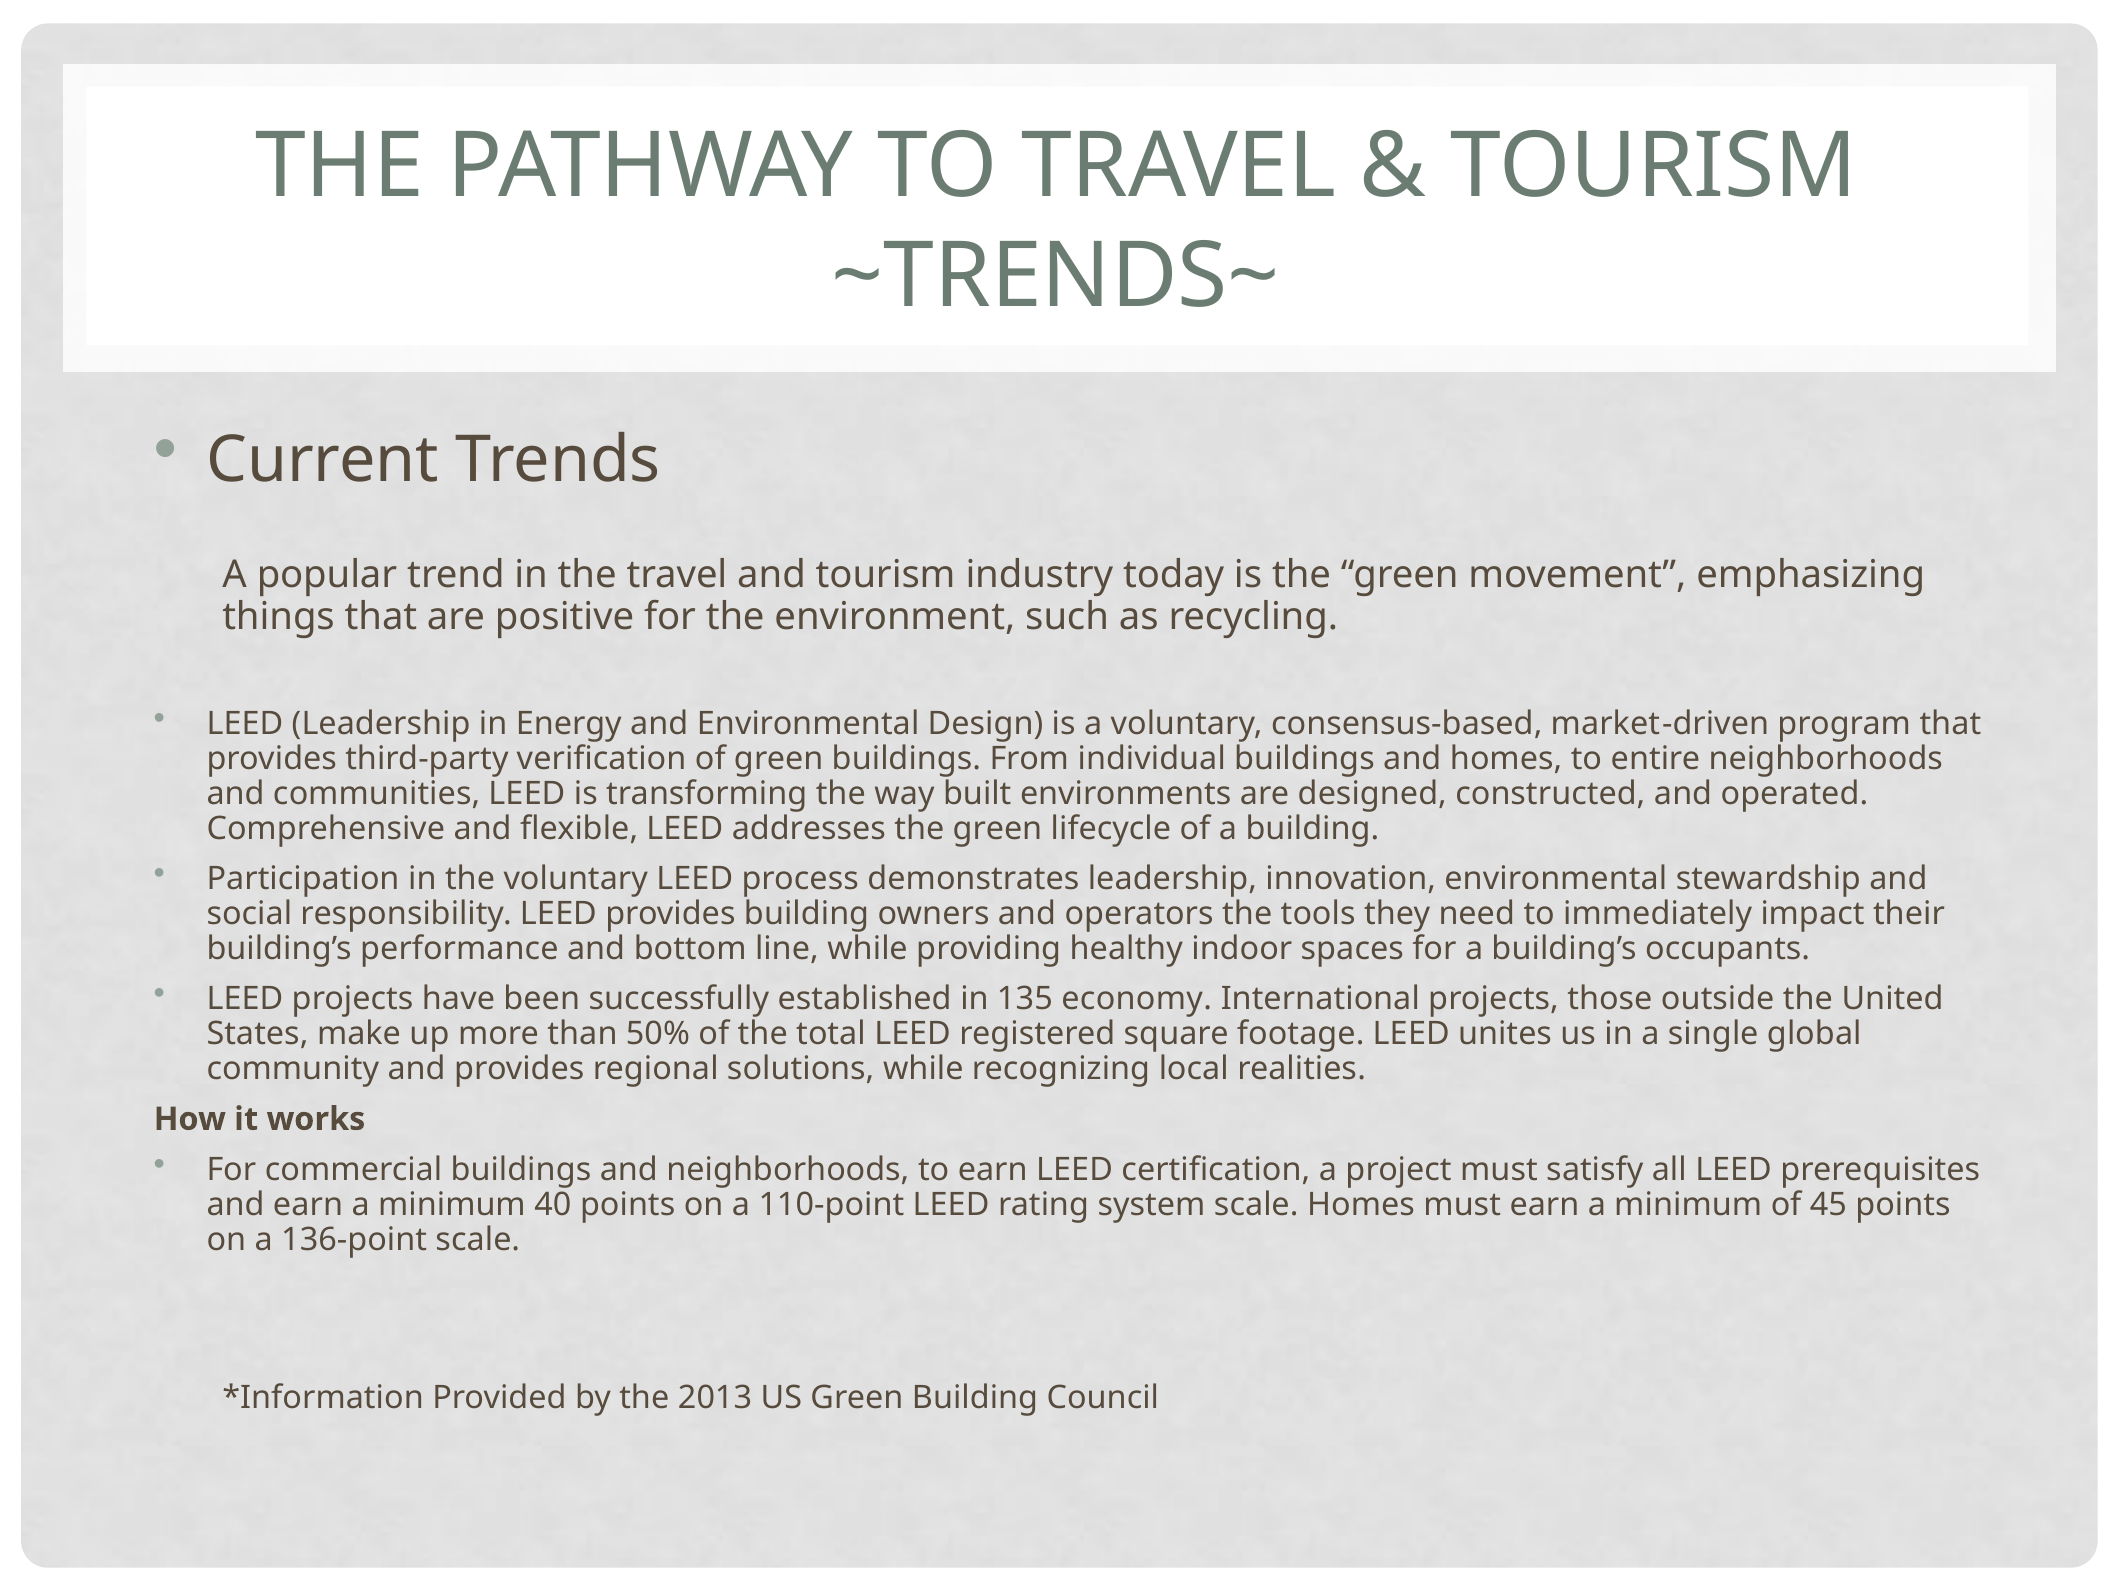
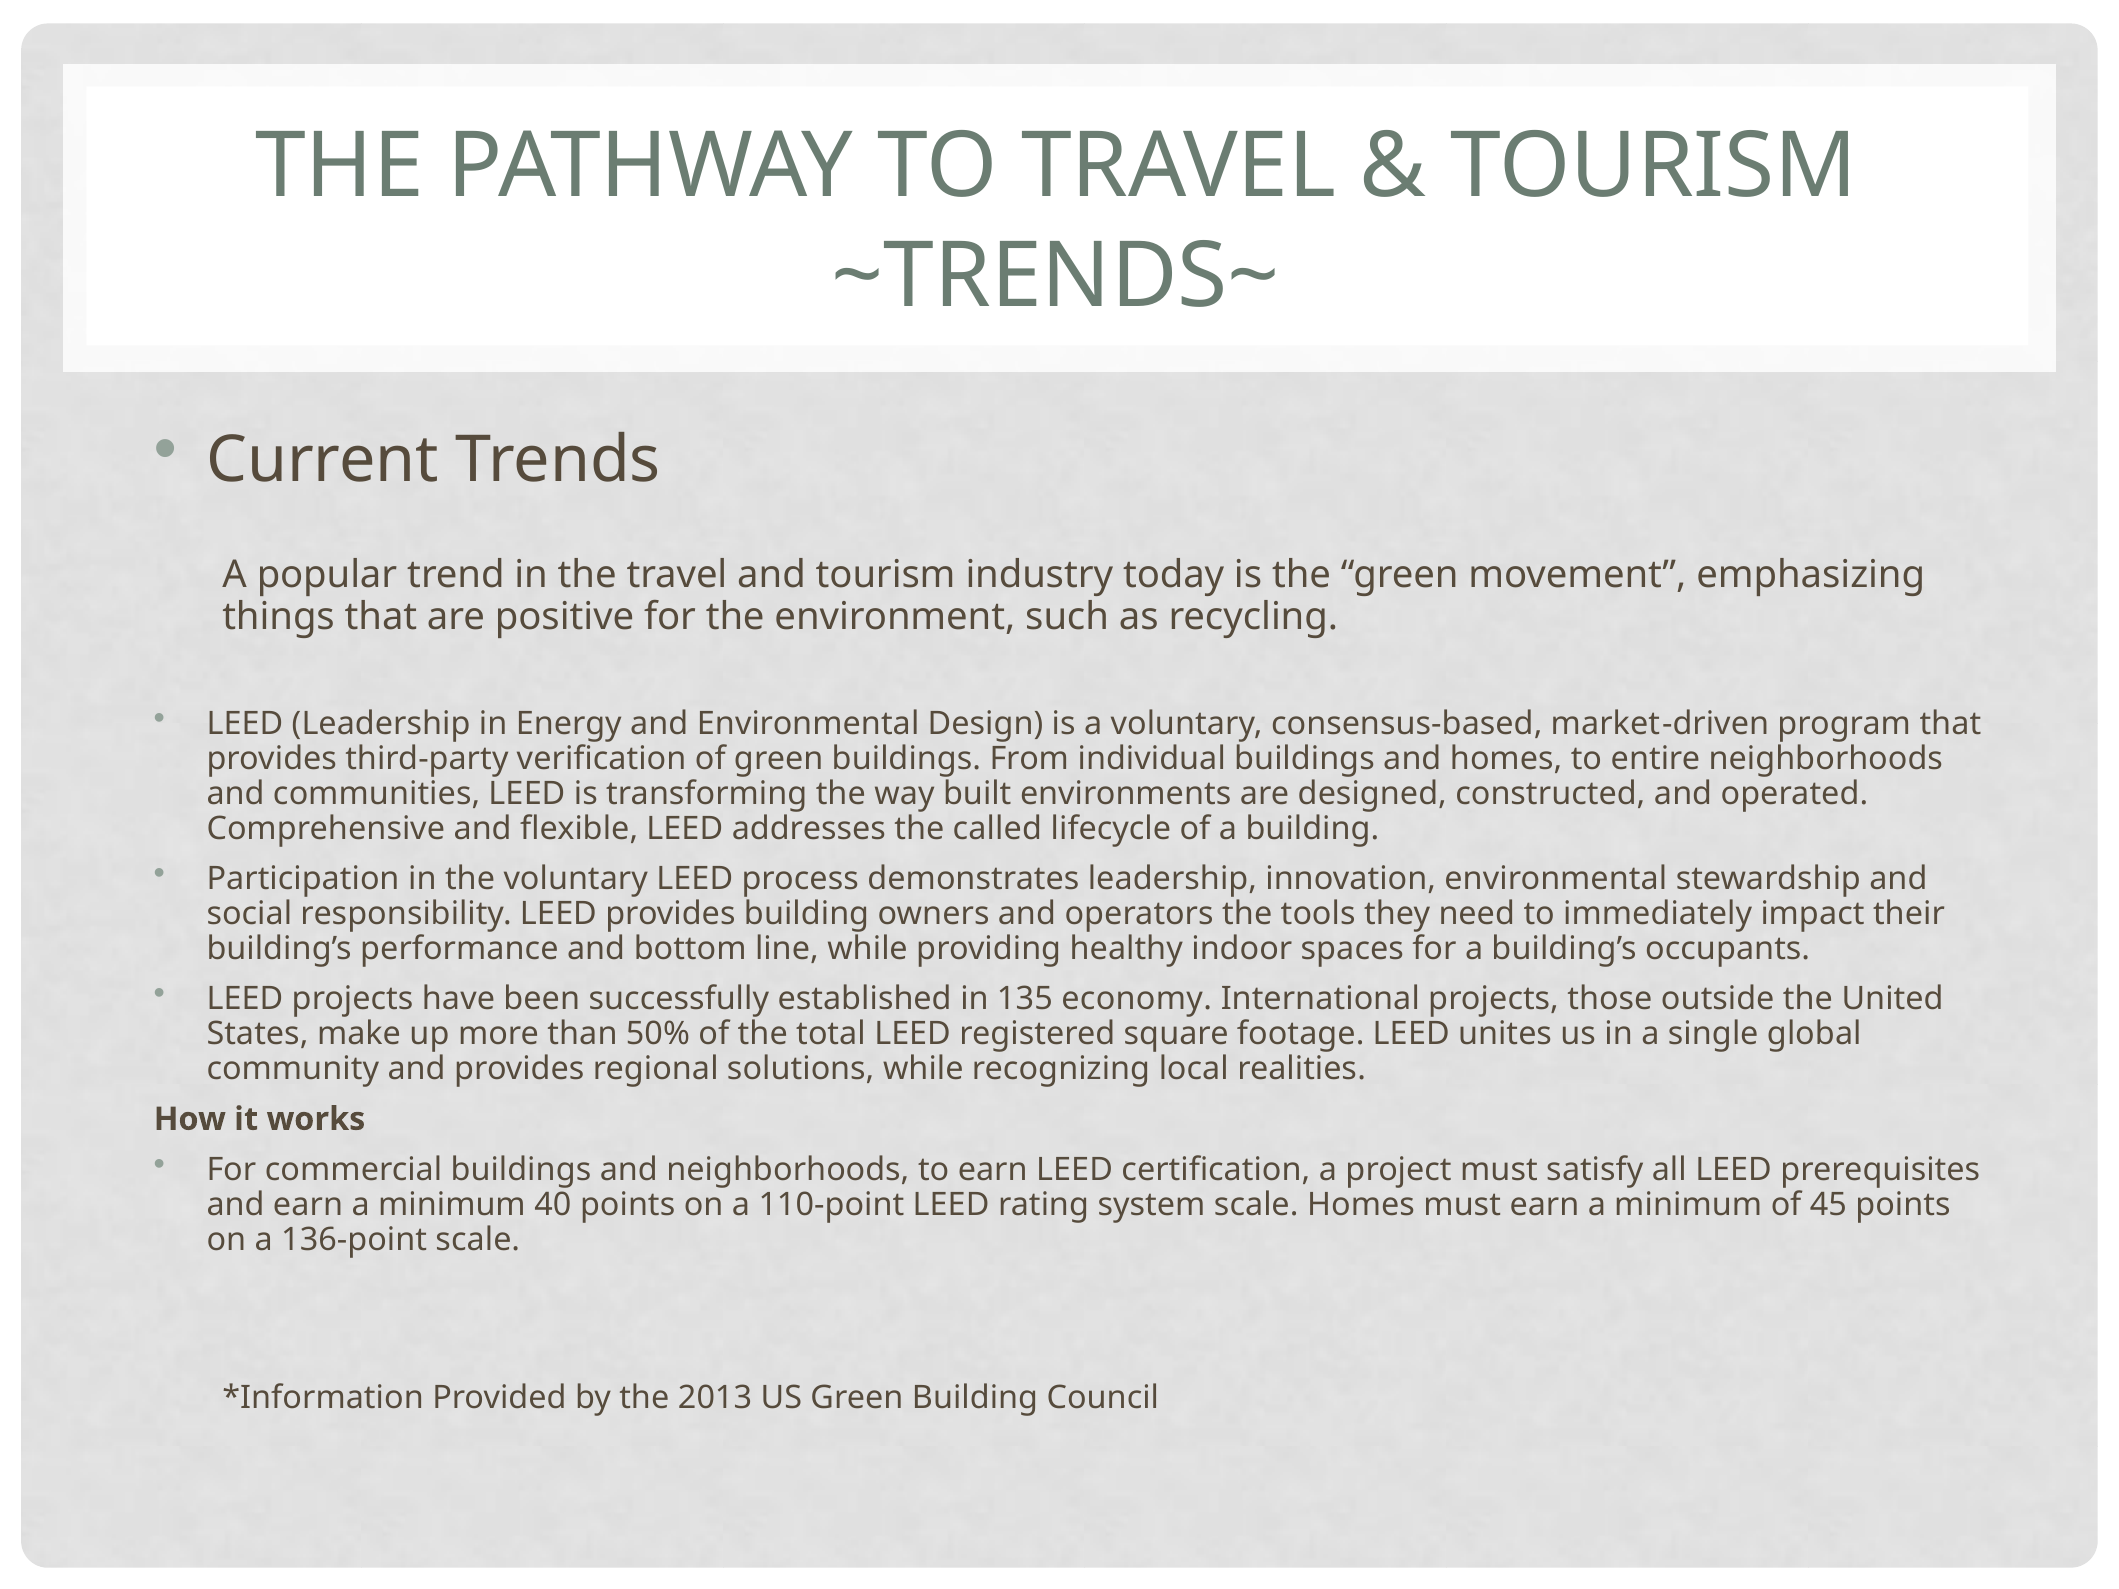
addresses the green: green -> called
